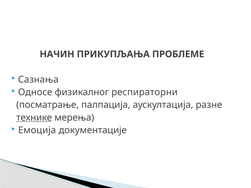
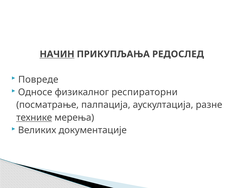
НАЧИН underline: none -> present
ПРОБЛЕМЕ: ПРОБЛЕМЕ -> РЕДОСЛЕД
Сазнања: Сазнања -> Повреде
Емоција: Емоција -> Великих
